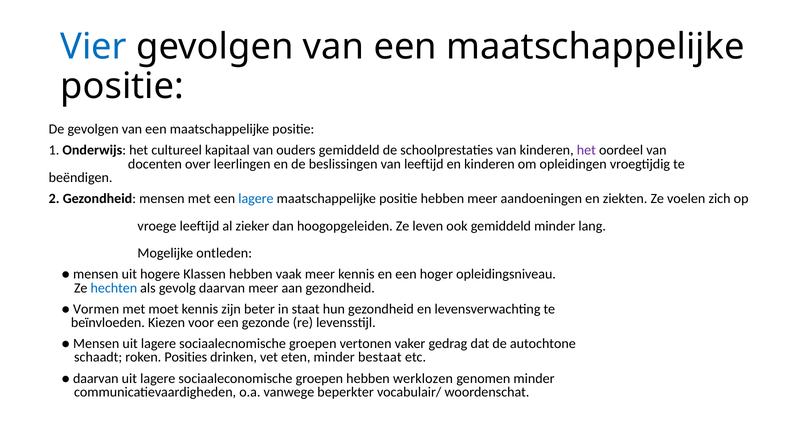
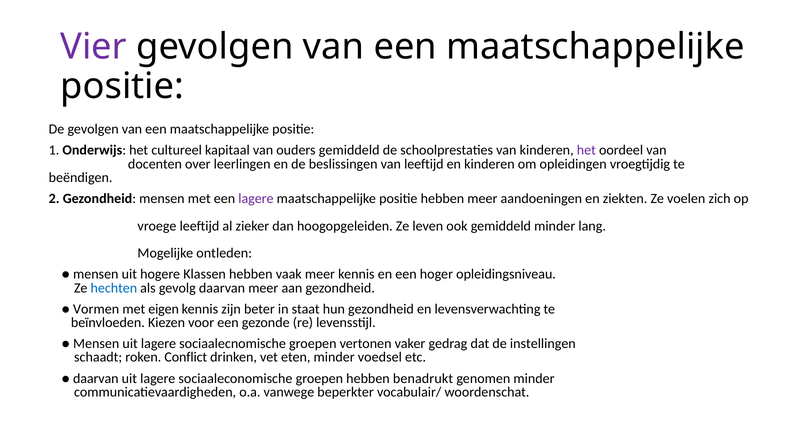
Vier colour: blue -> purple
lagere at (256, 198) colour: blue -> purple
moet: moet -> eigen
autochtone: autochtone -> instellingen
Posities: Posities -> Conflict
bestaat: bestaat -> voedsel
werklozen: werklozen -> benadrukt
